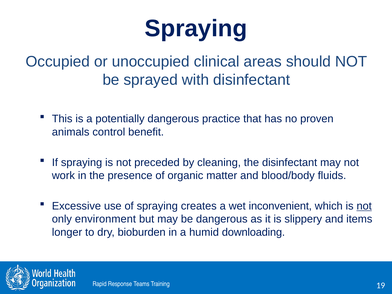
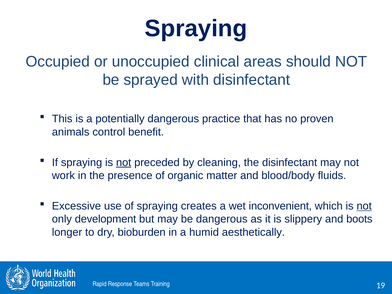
not at (124, 162) underline: none -> present
environment: environment -> development
items: items -> boots
downloading: downloading -> aesthetically
